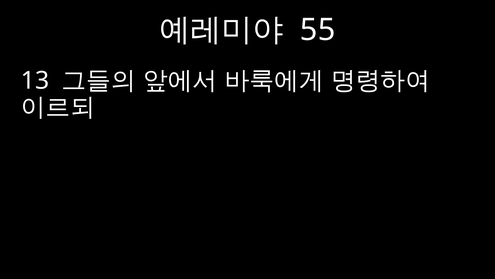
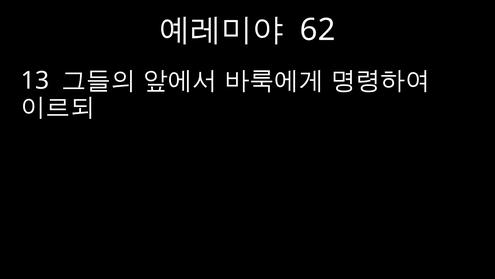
55: 55 -> 62
